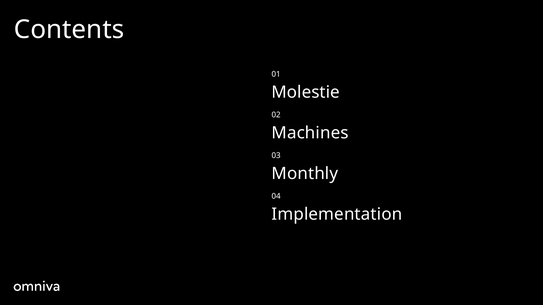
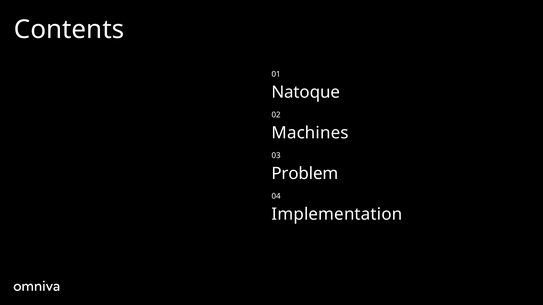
Molestie: Molestie -> Natoque
Monthly: Monthly -> Problem
